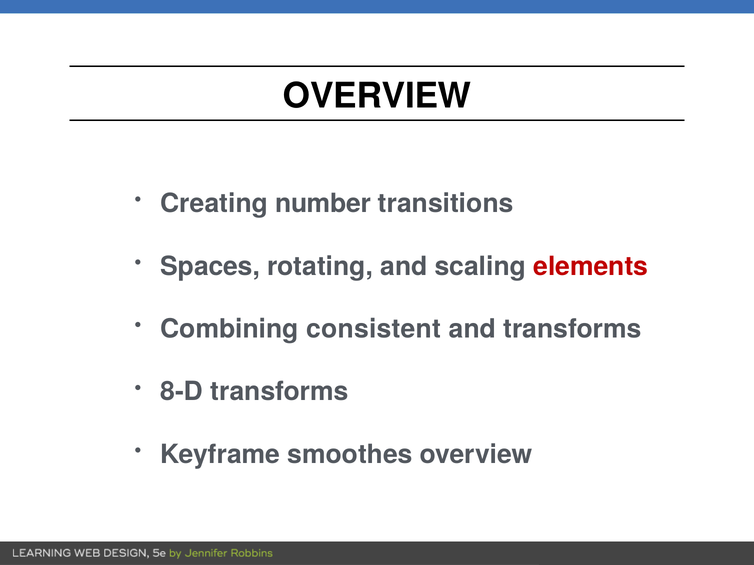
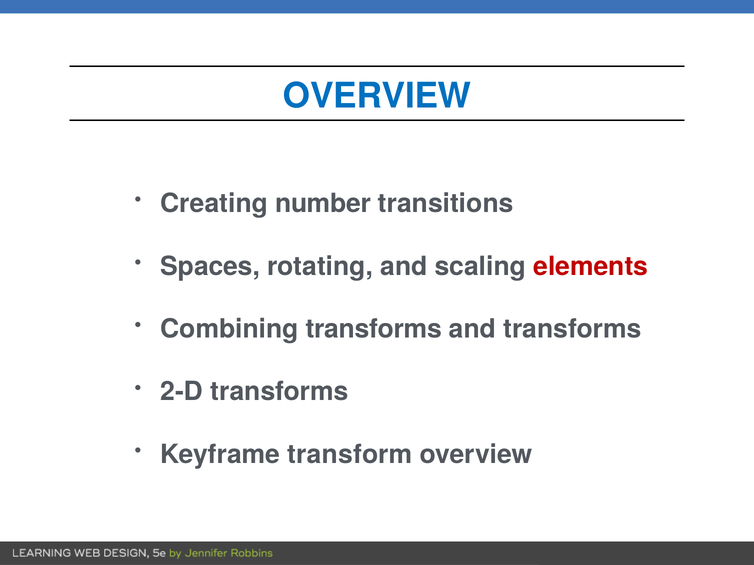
OVERVIEW at (377, 96) colour: black -> blue
Combining consistent: consistent -> transforms
8-D: 8-D -> 2-D
smoothes: smoothes -> transform
